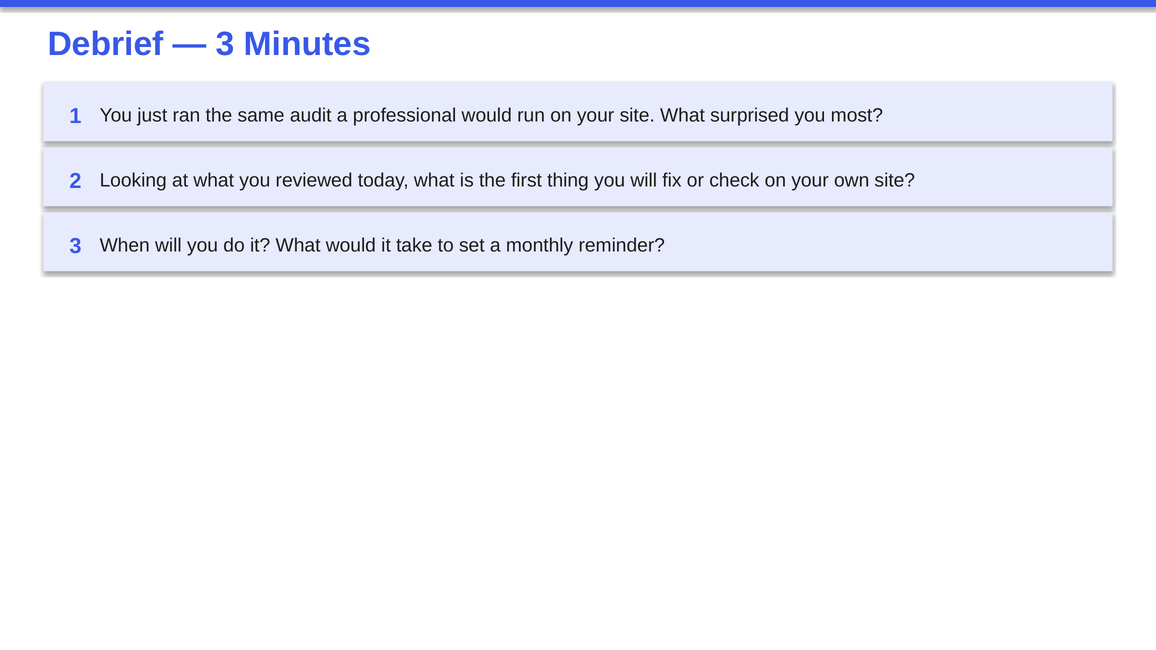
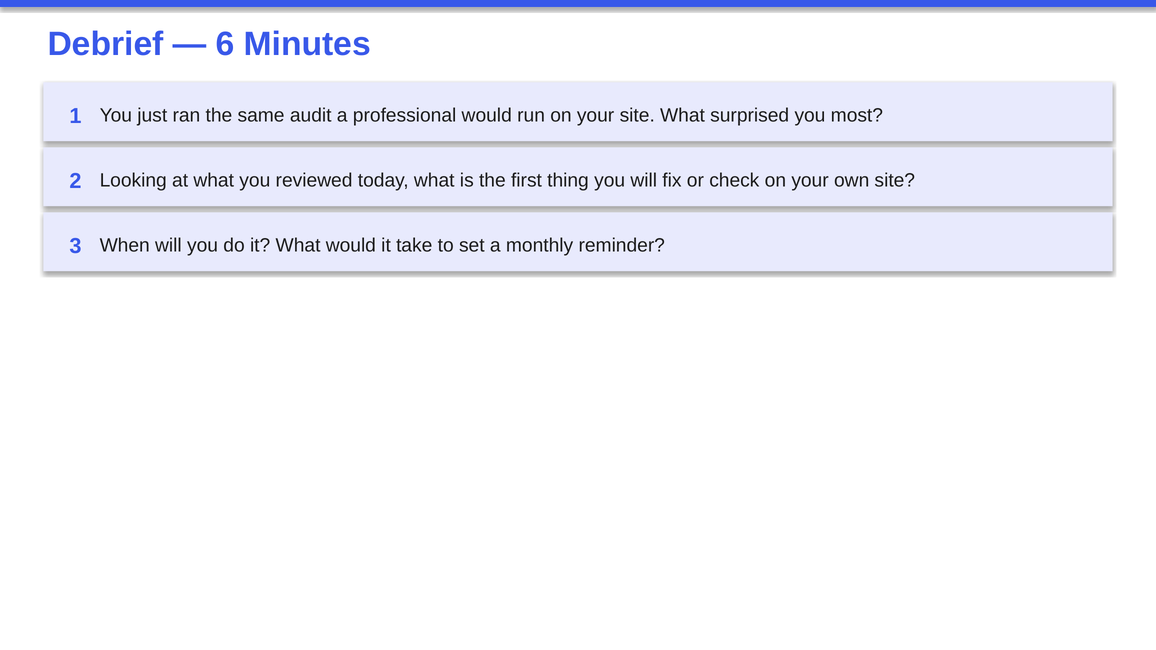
3 at (225, 44): 3 -> 6
